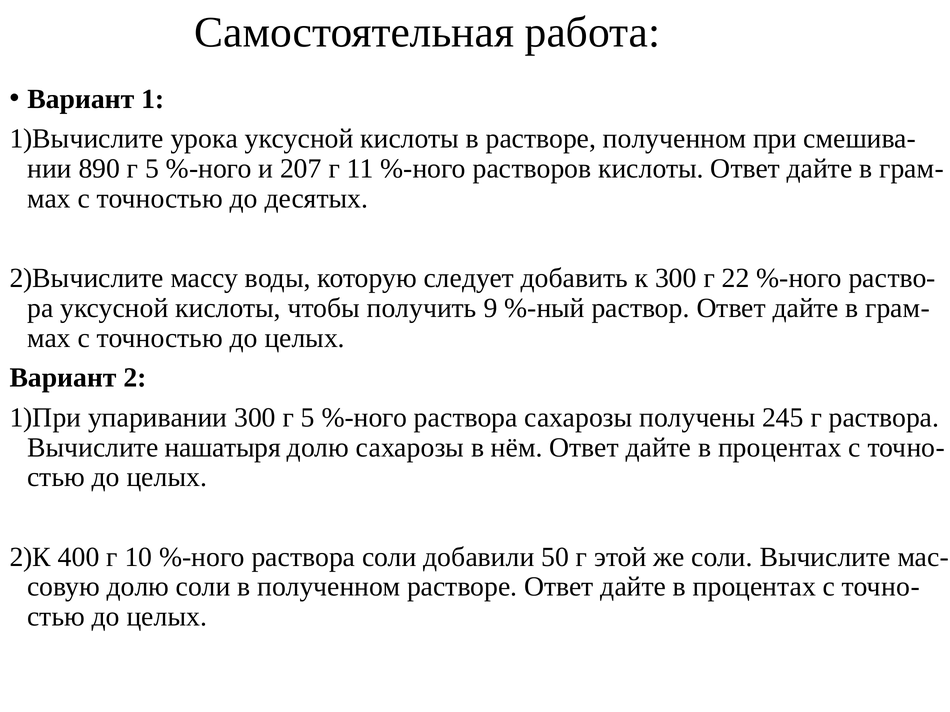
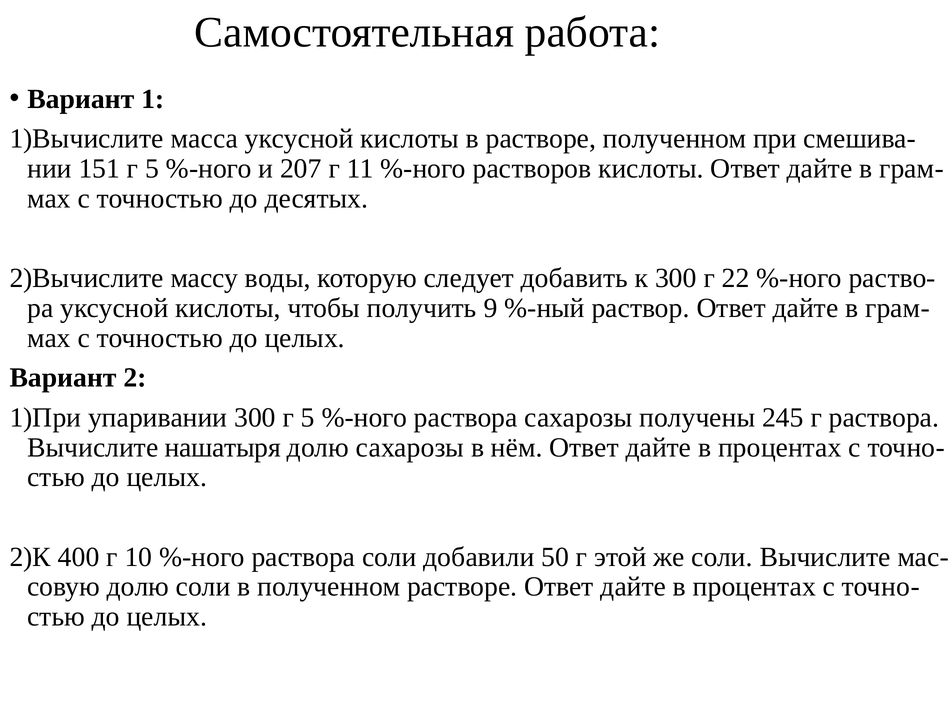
урока: урока -> масса
890: 890 -> 151
